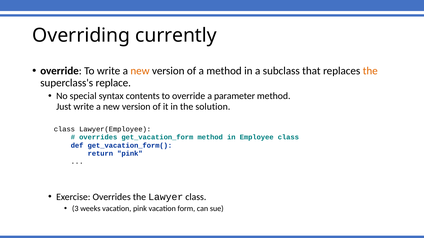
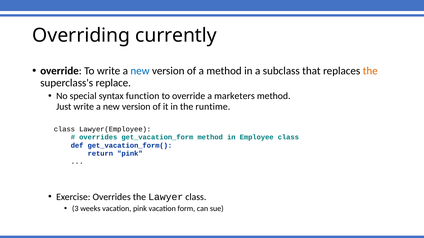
new at (140, 71) colour: orange -> blue
contents: contents -> function
parameter: parameter -> marketers
solution: solution -> runtime
